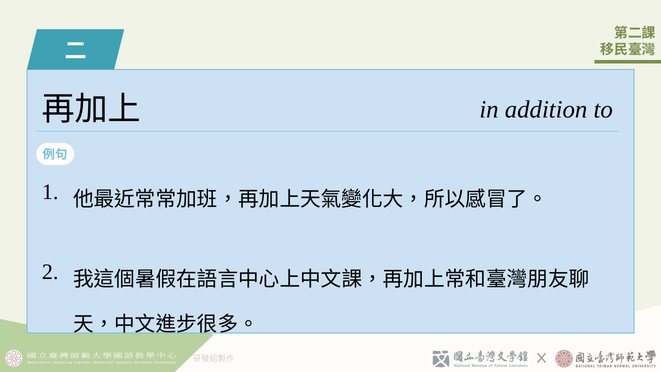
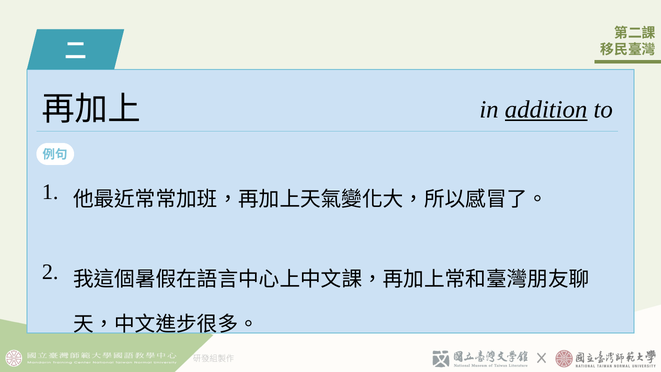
addition underline: none -> present
